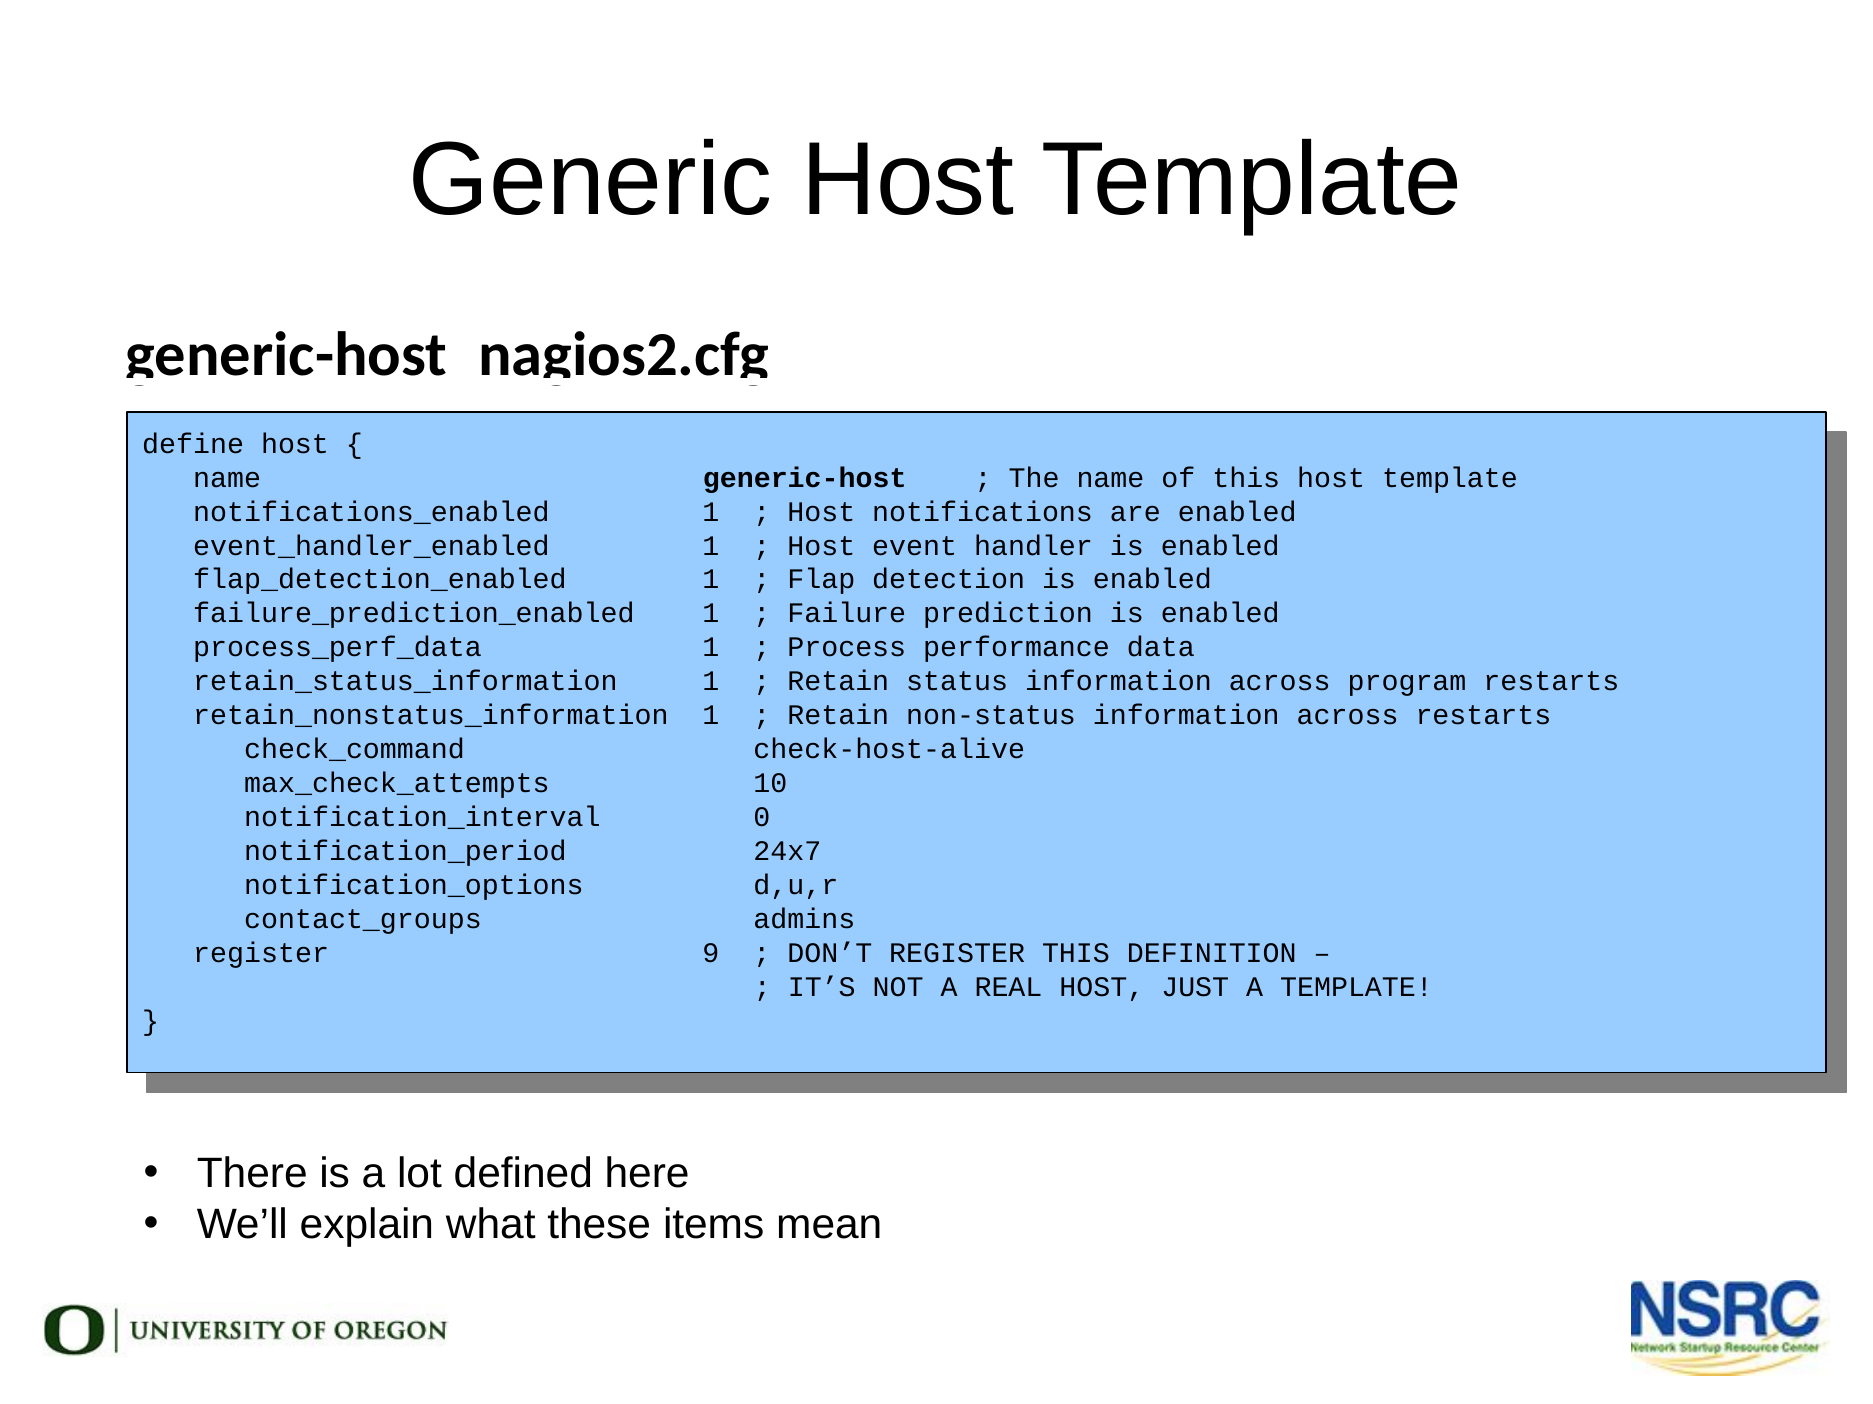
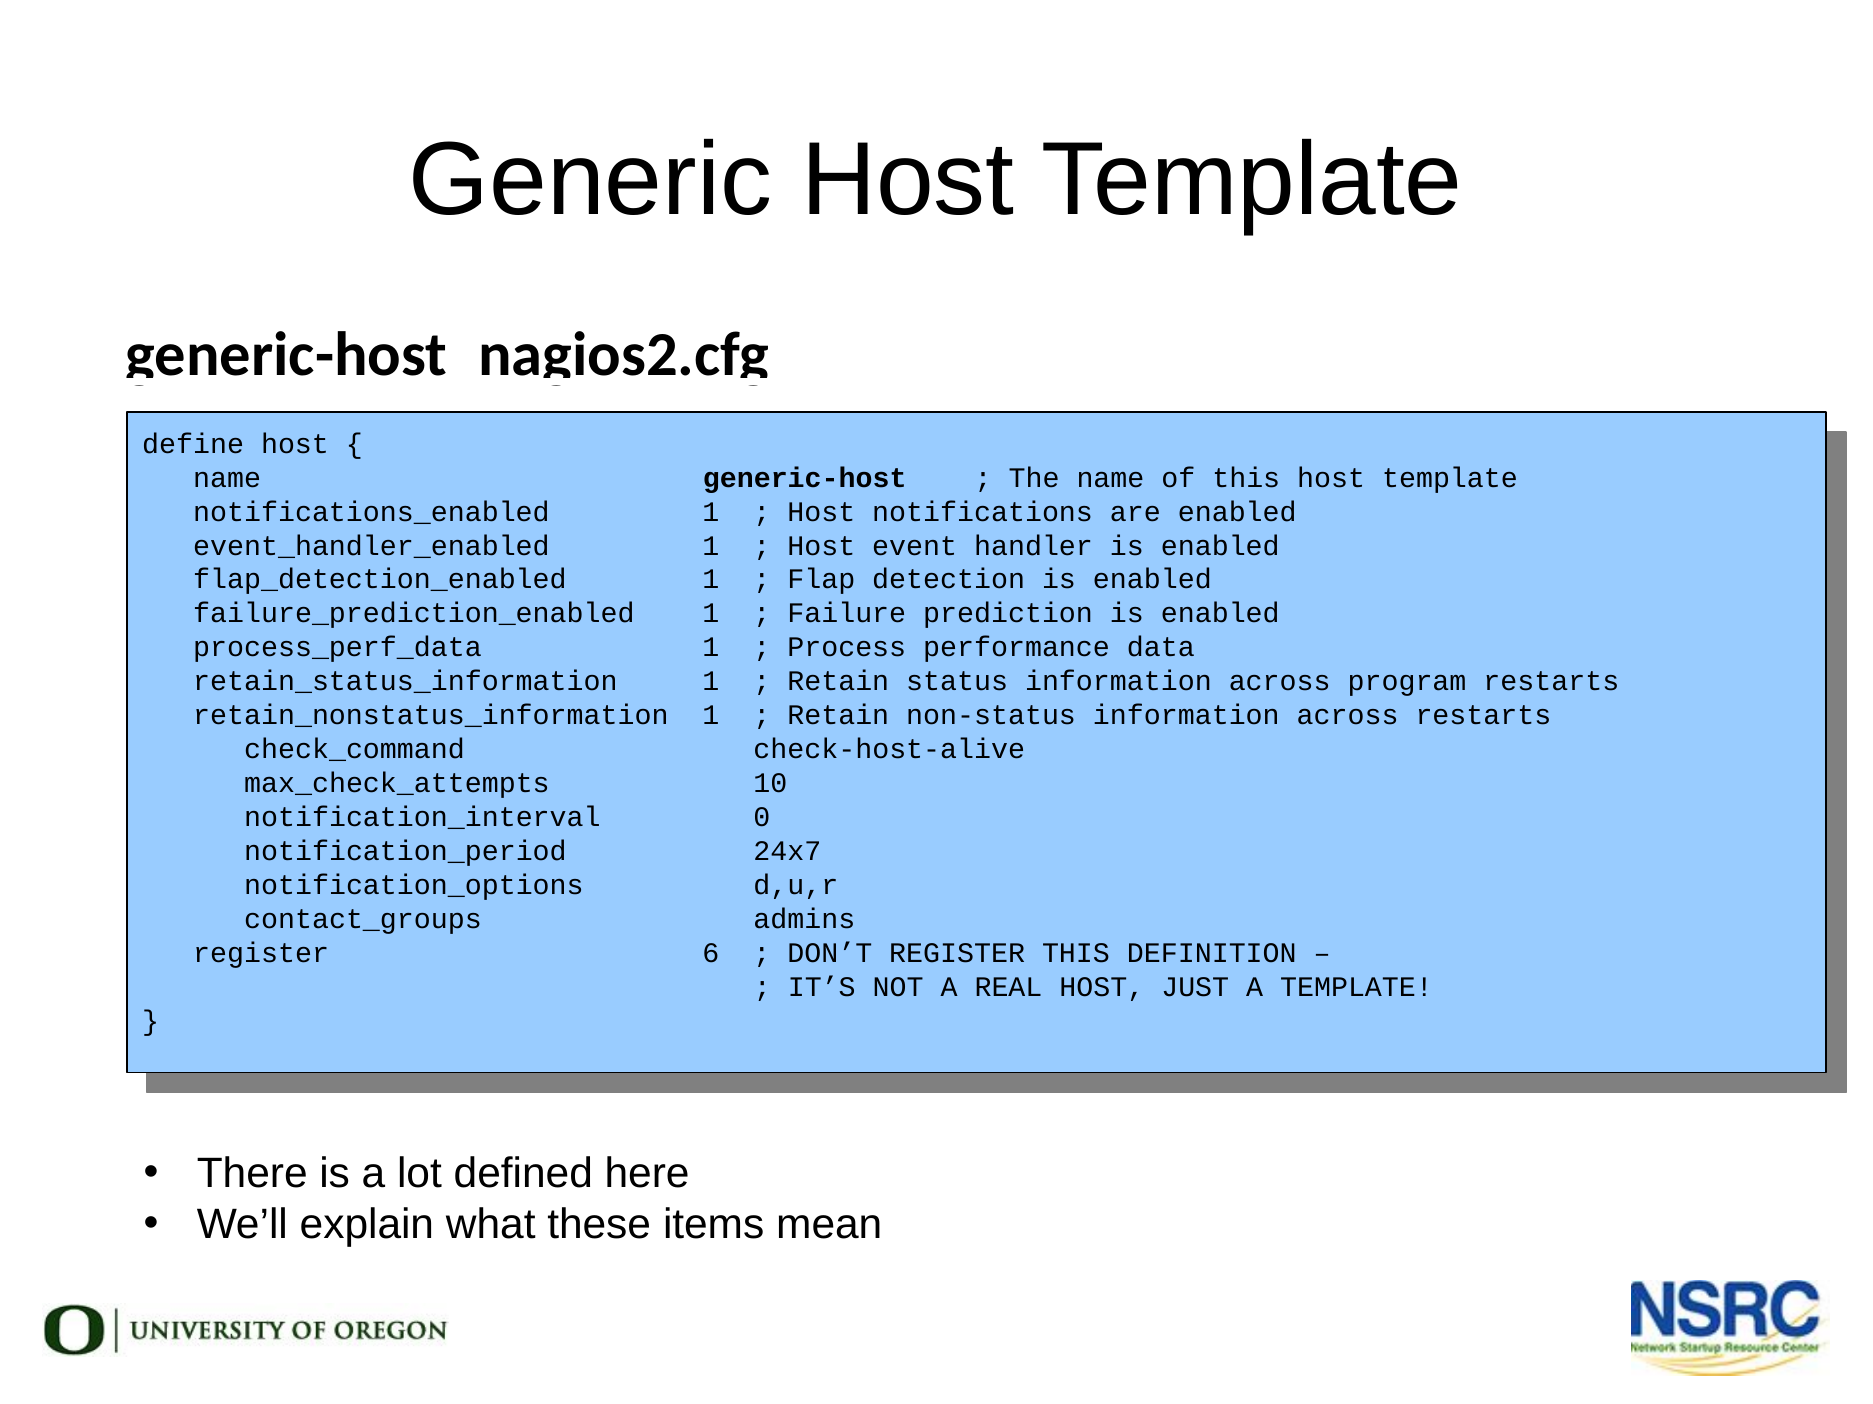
9: 9 -> 6
